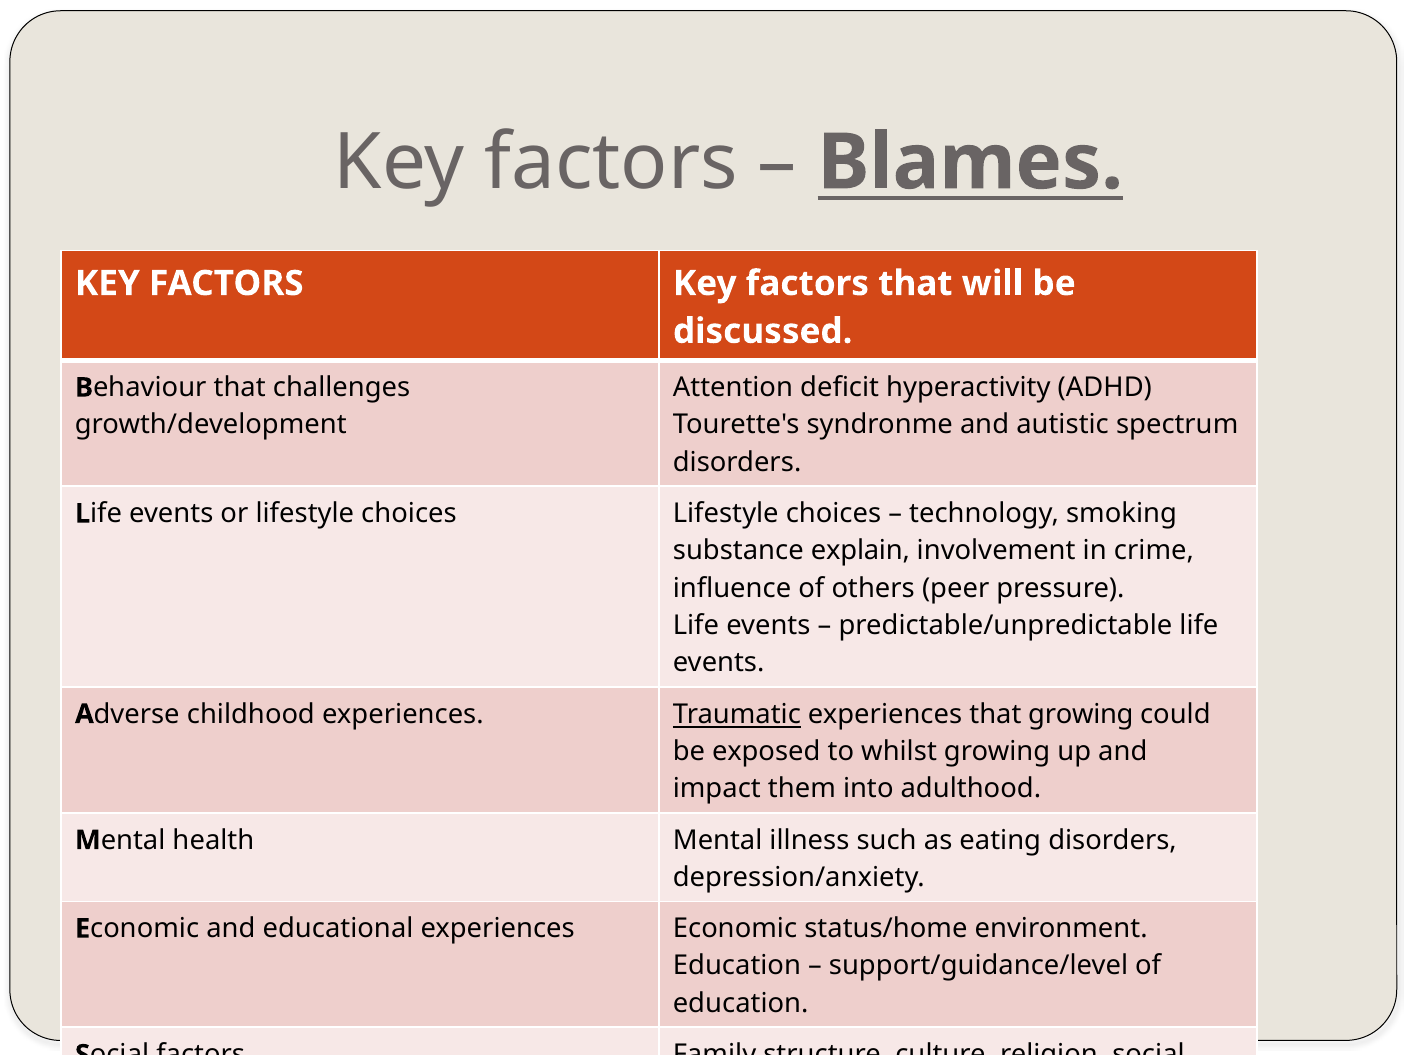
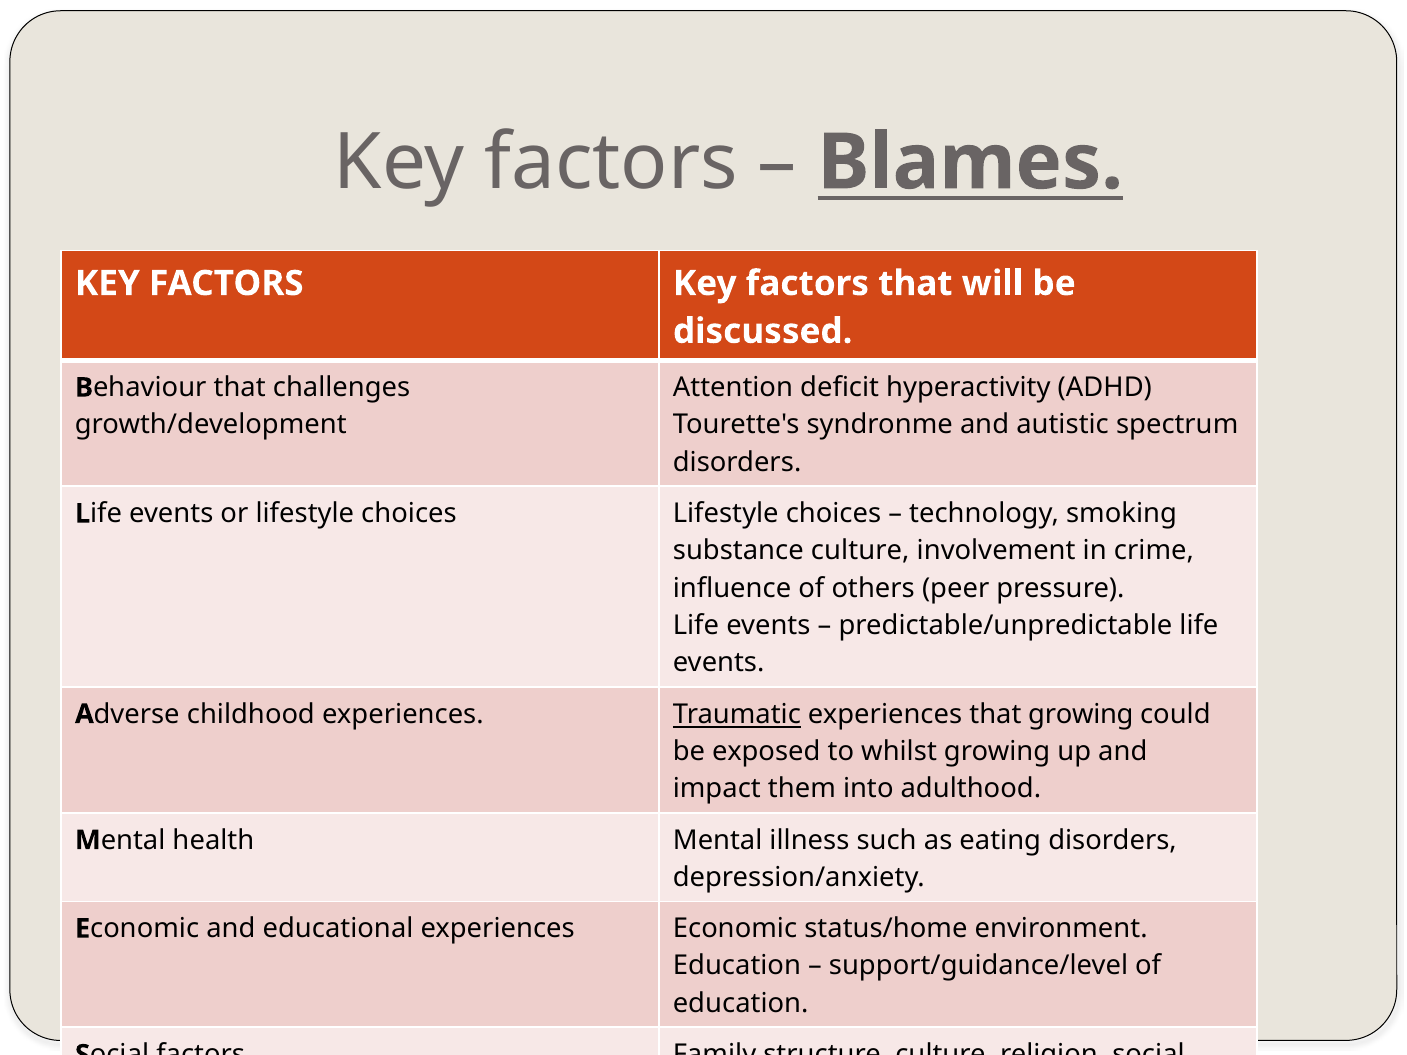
substance explain: explain -> culture
